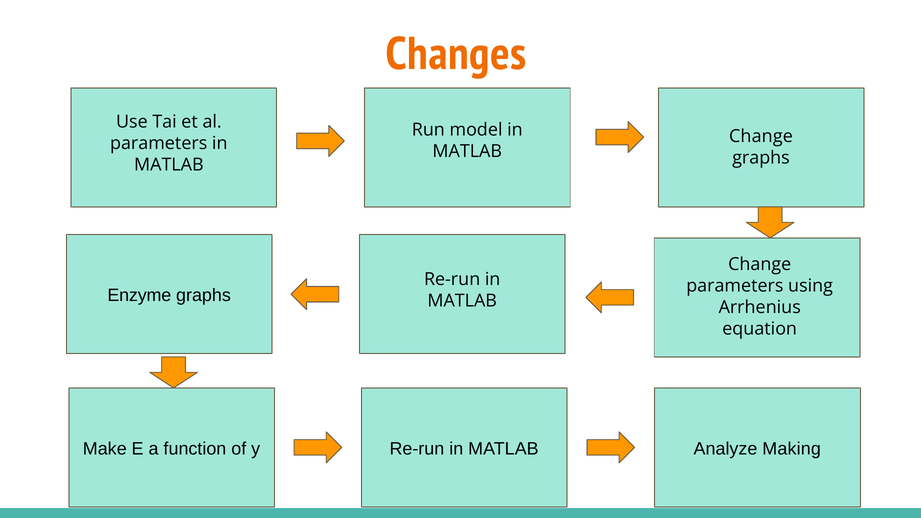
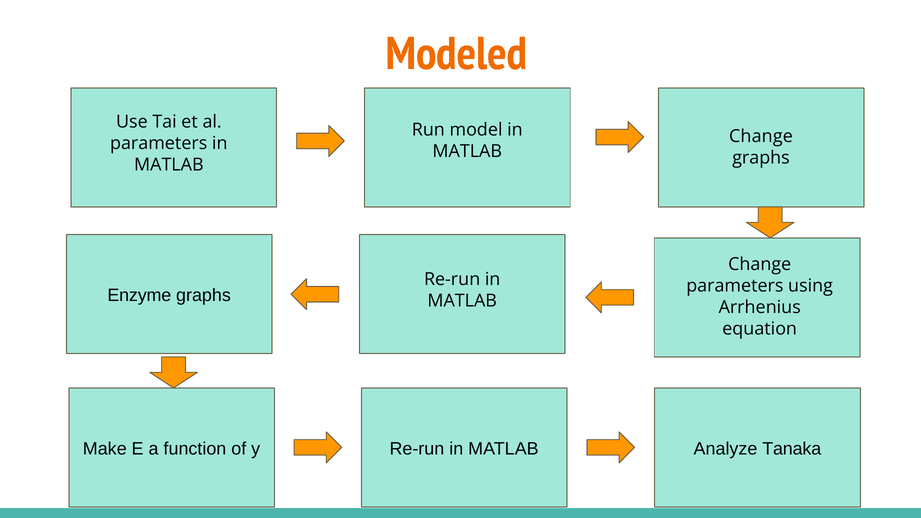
Changes: Changes -> Modeled
Making: Making -> Tanaka
